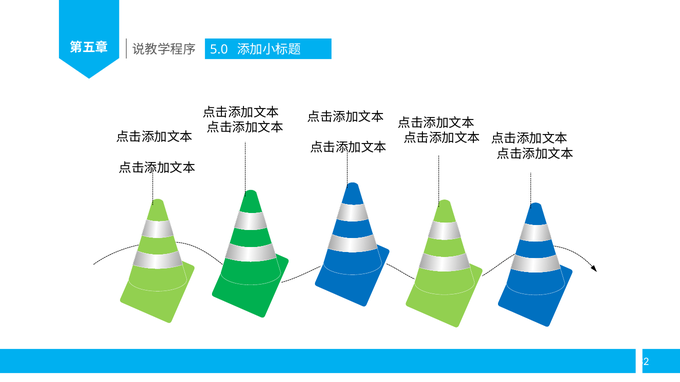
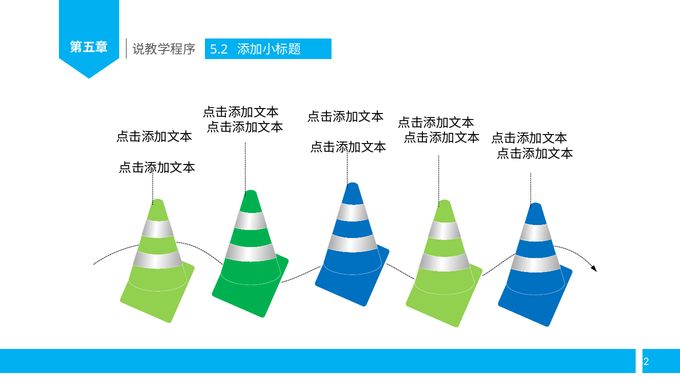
5.0: 5.0 -> 5.2
